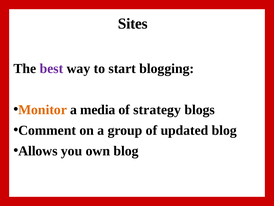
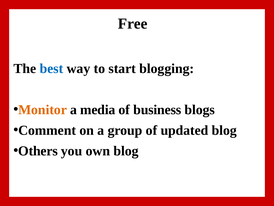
Sites: Sites -> Free
best colour: purple -> blue
strategy: strategy -> business
Allows: Allows -> Others
